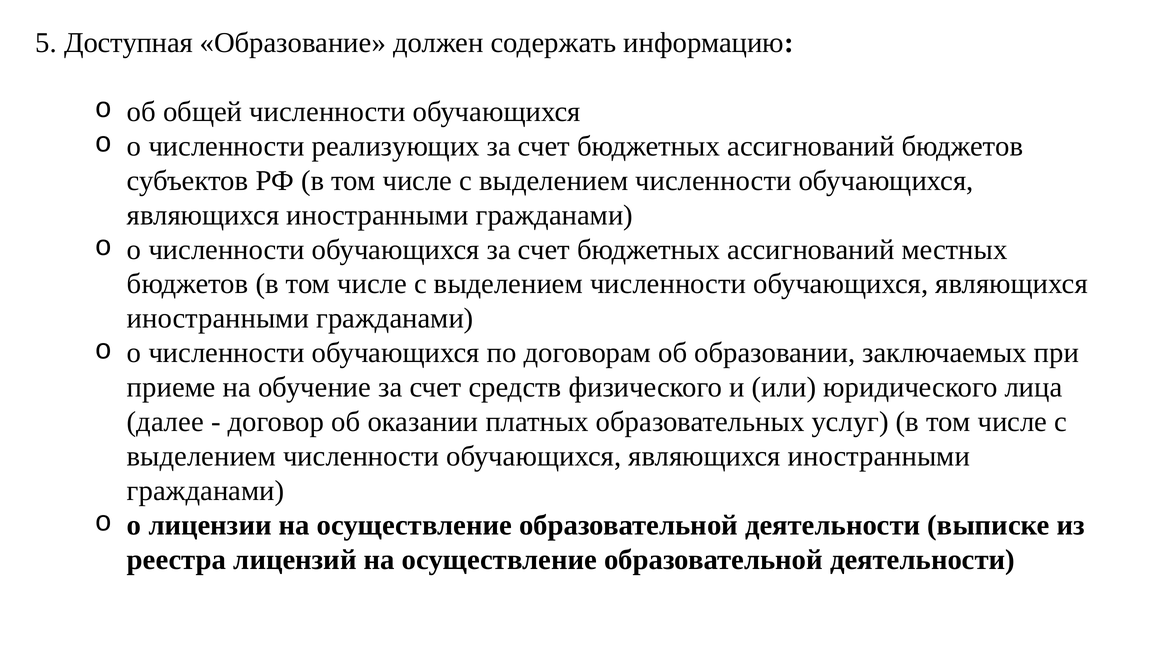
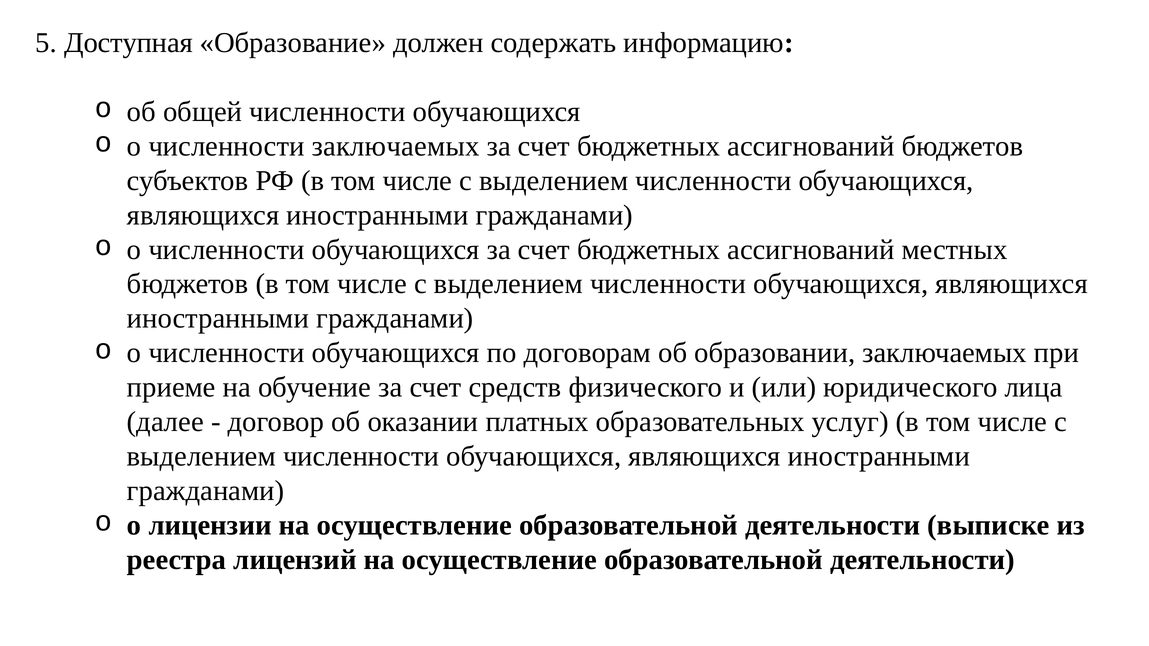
численности реализующих: реализующих -> заключаемых
